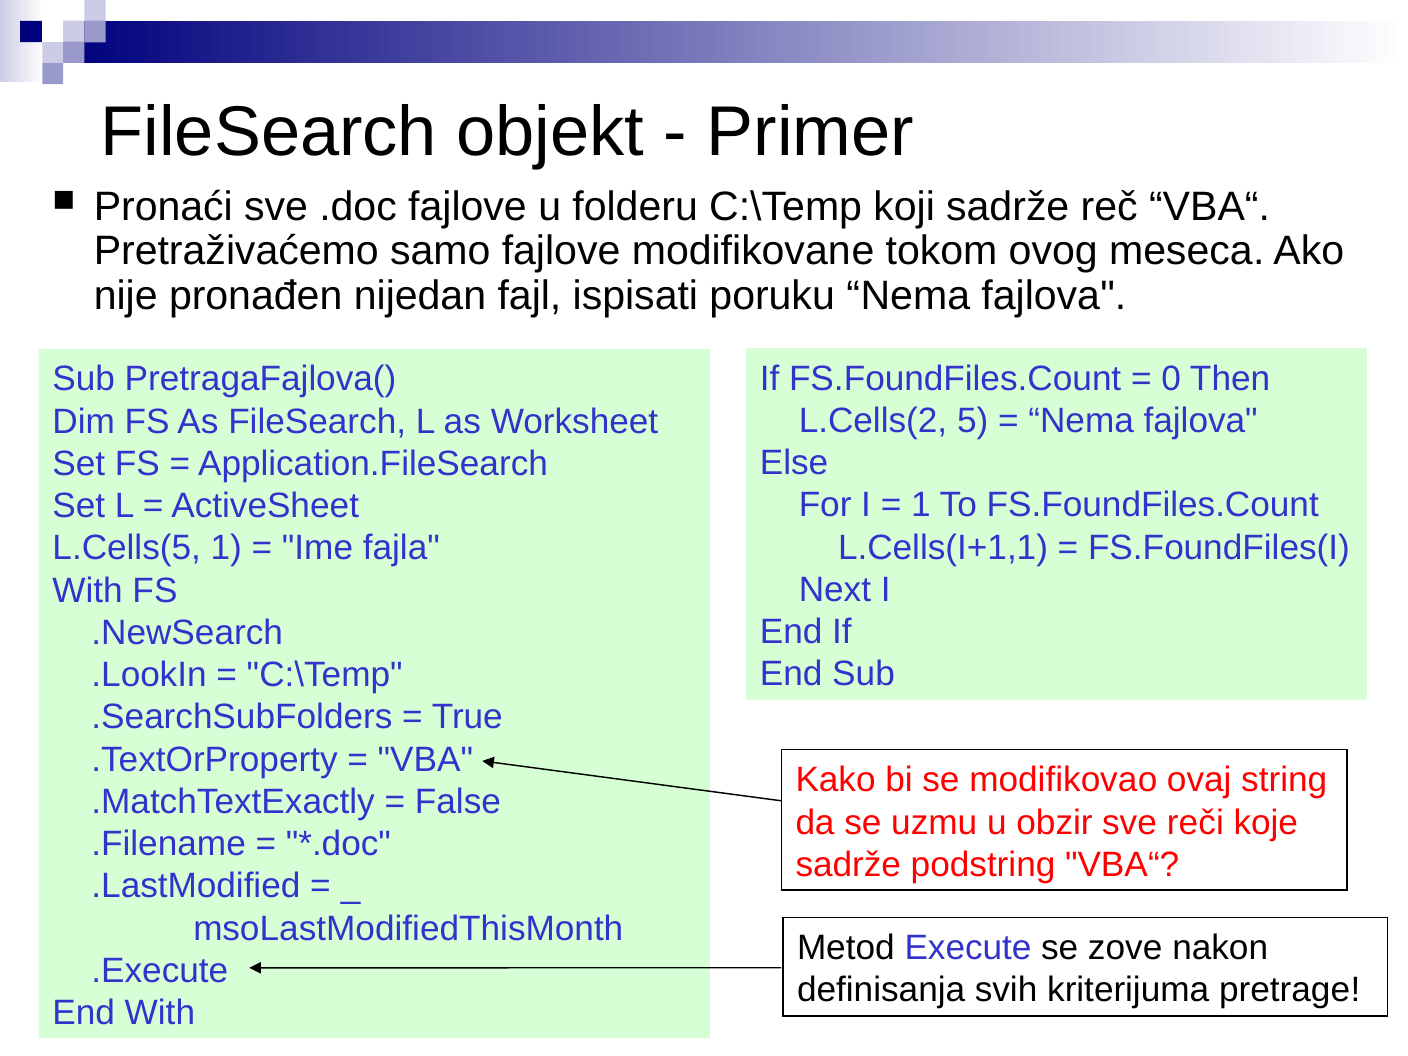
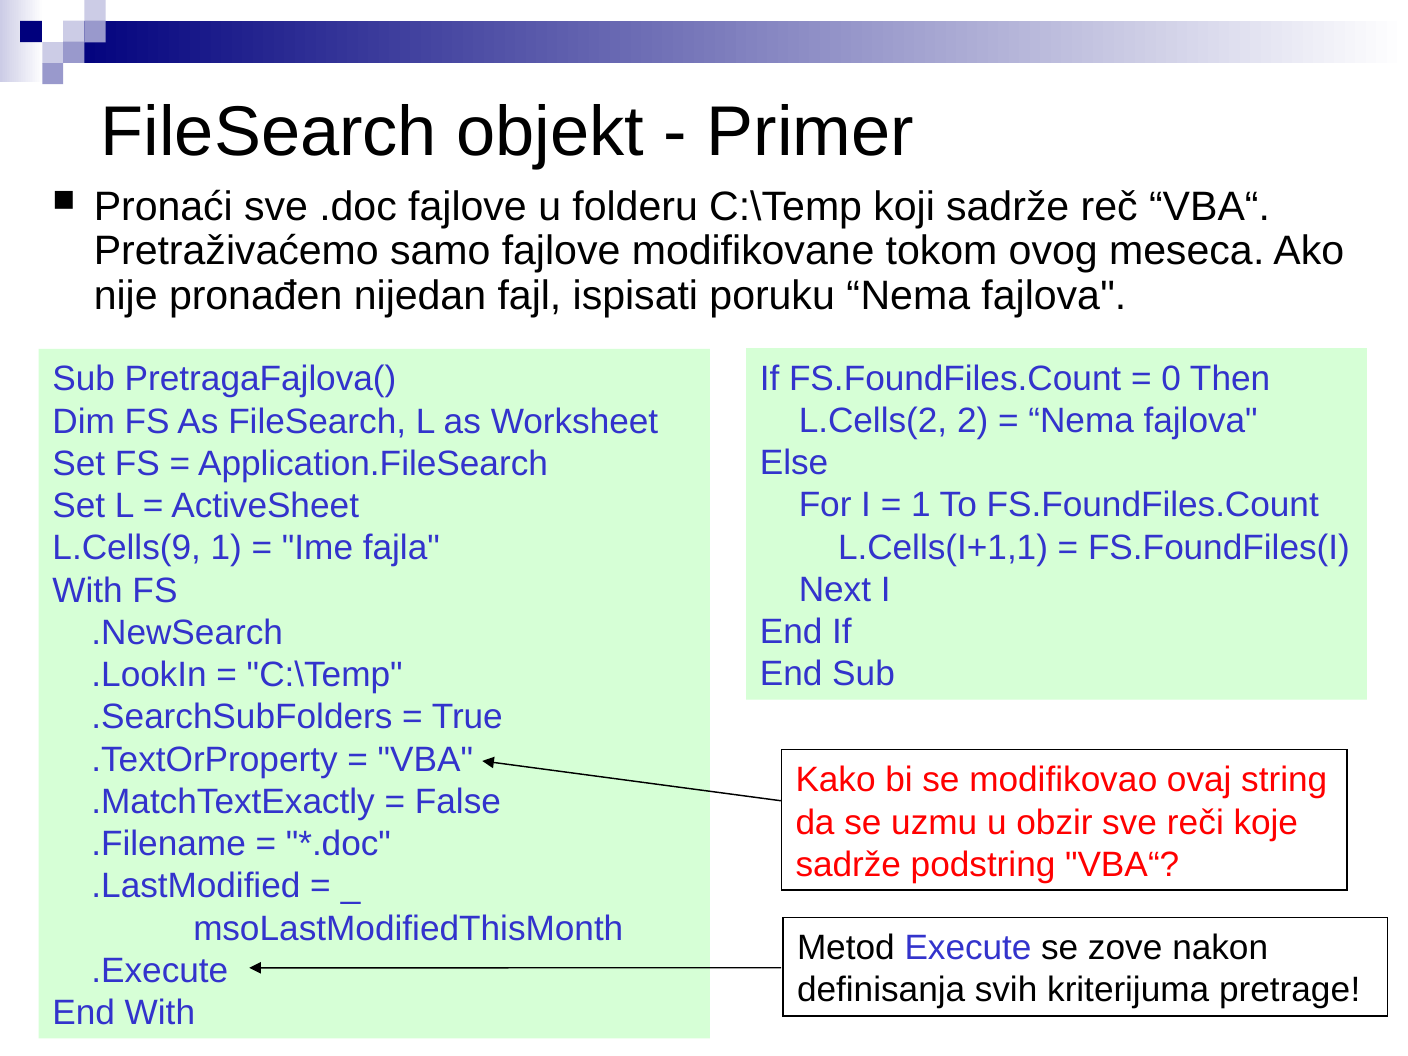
5: 5 -> 2
L.Cells(5: L.Cells(5 -> L.Cells(9
